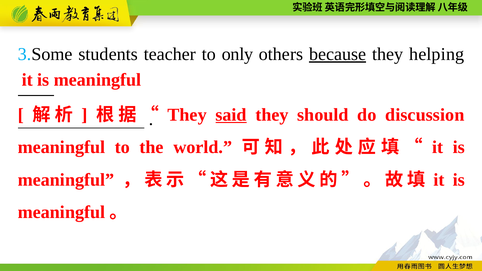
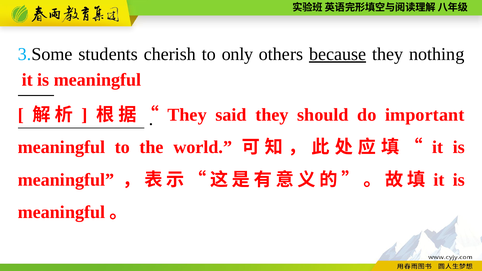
teacher: teacher -> cherish
helping: helping -> nothing
said underline: present -> none
discussion: discussion -> important
